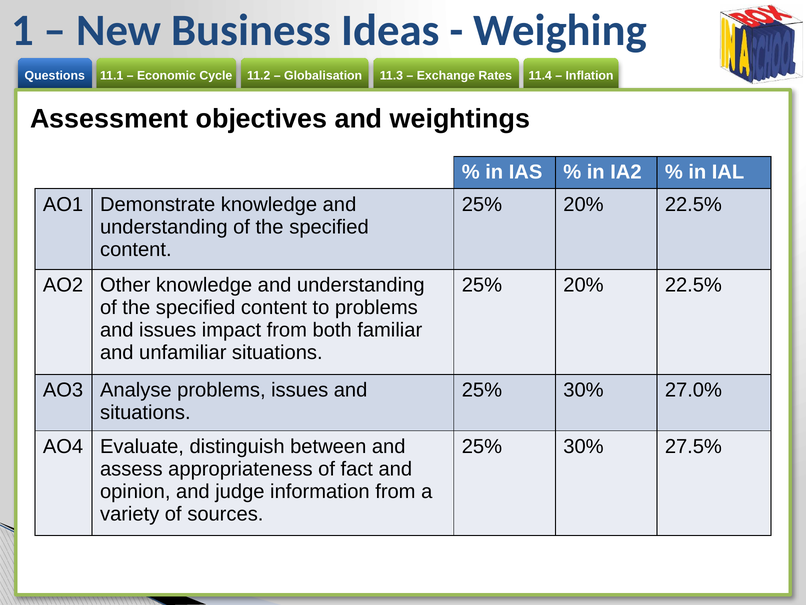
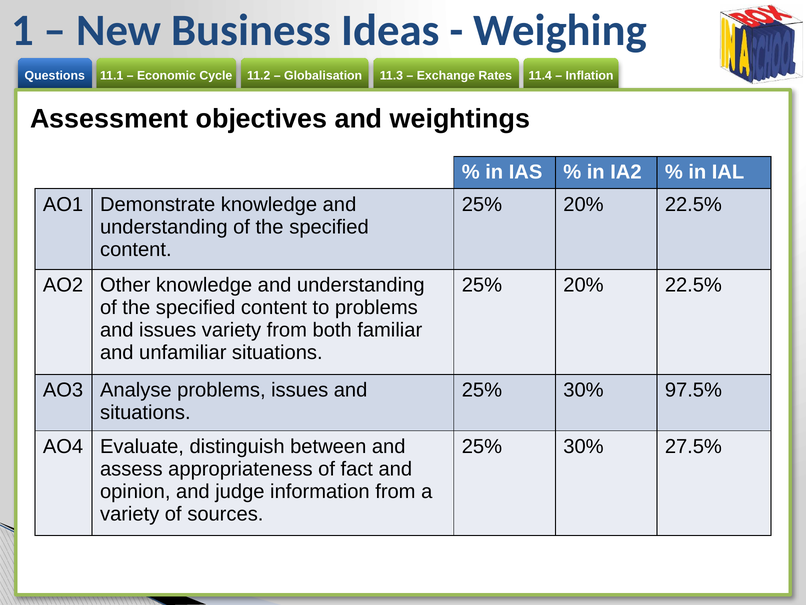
issues impact: impact -> variety
27.0%: 27.0% -> 97.5%
